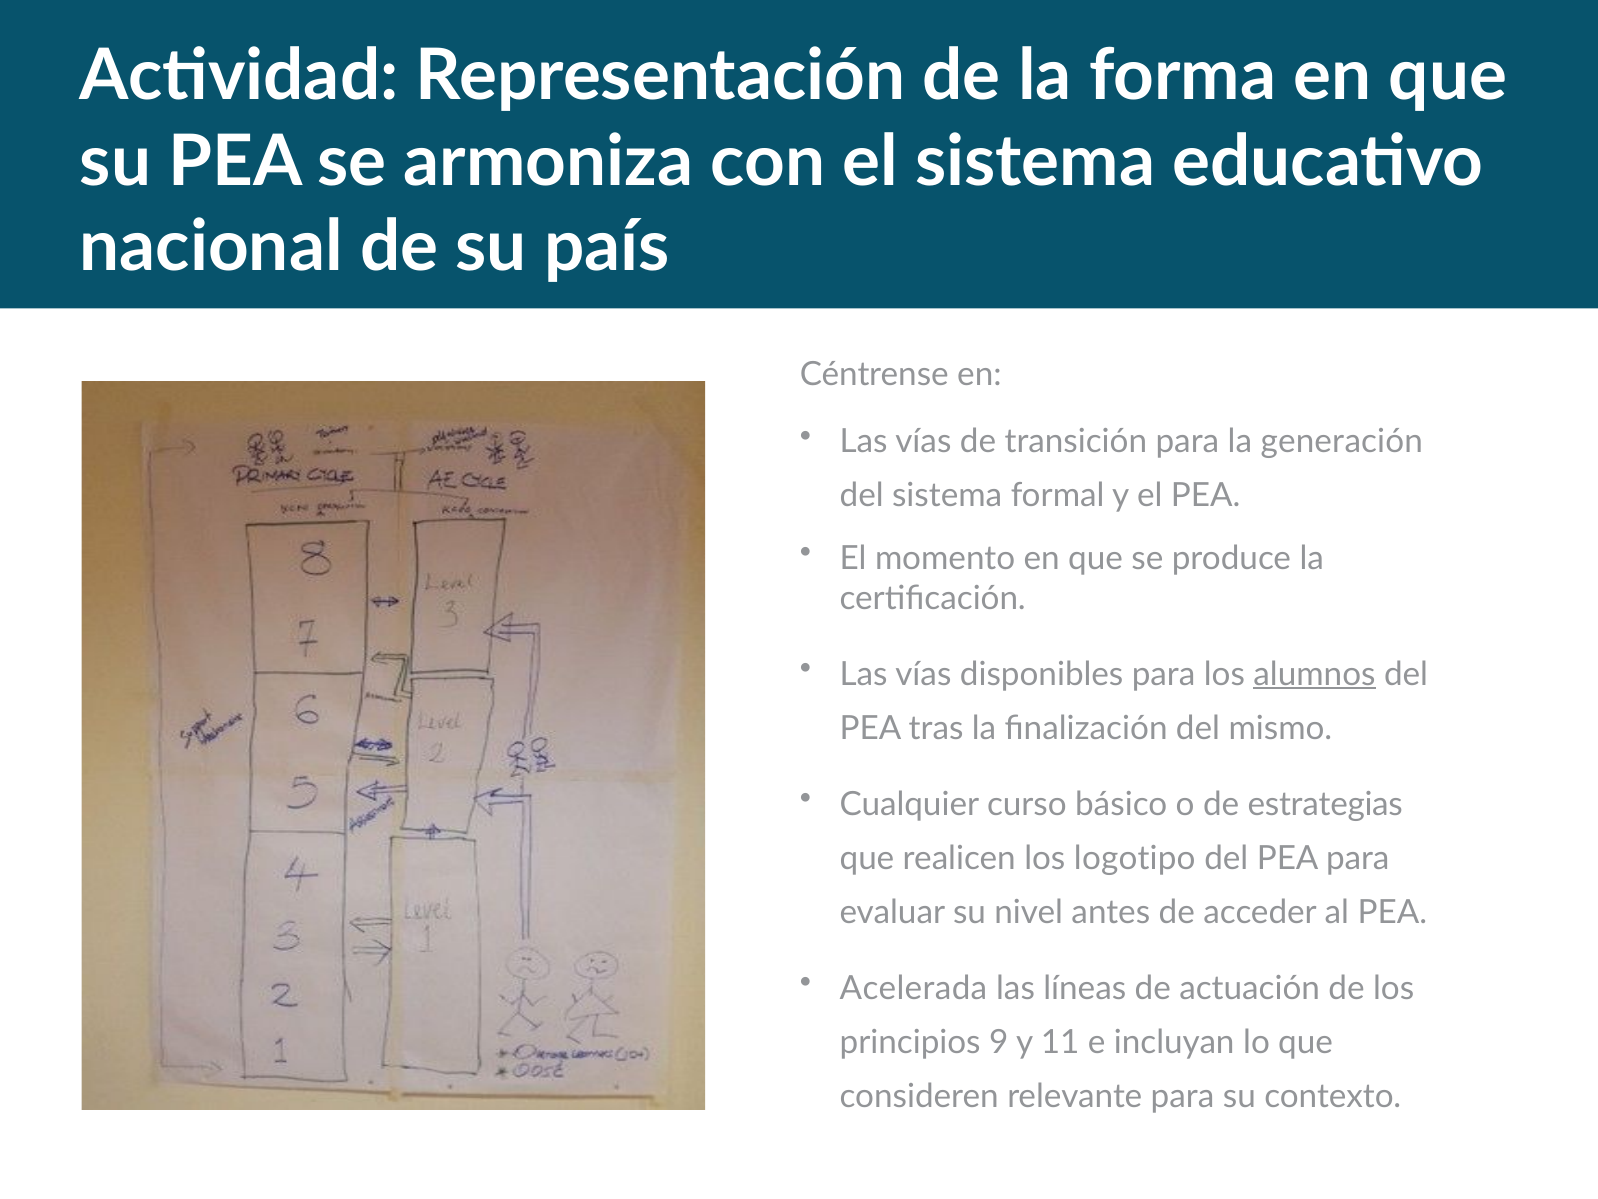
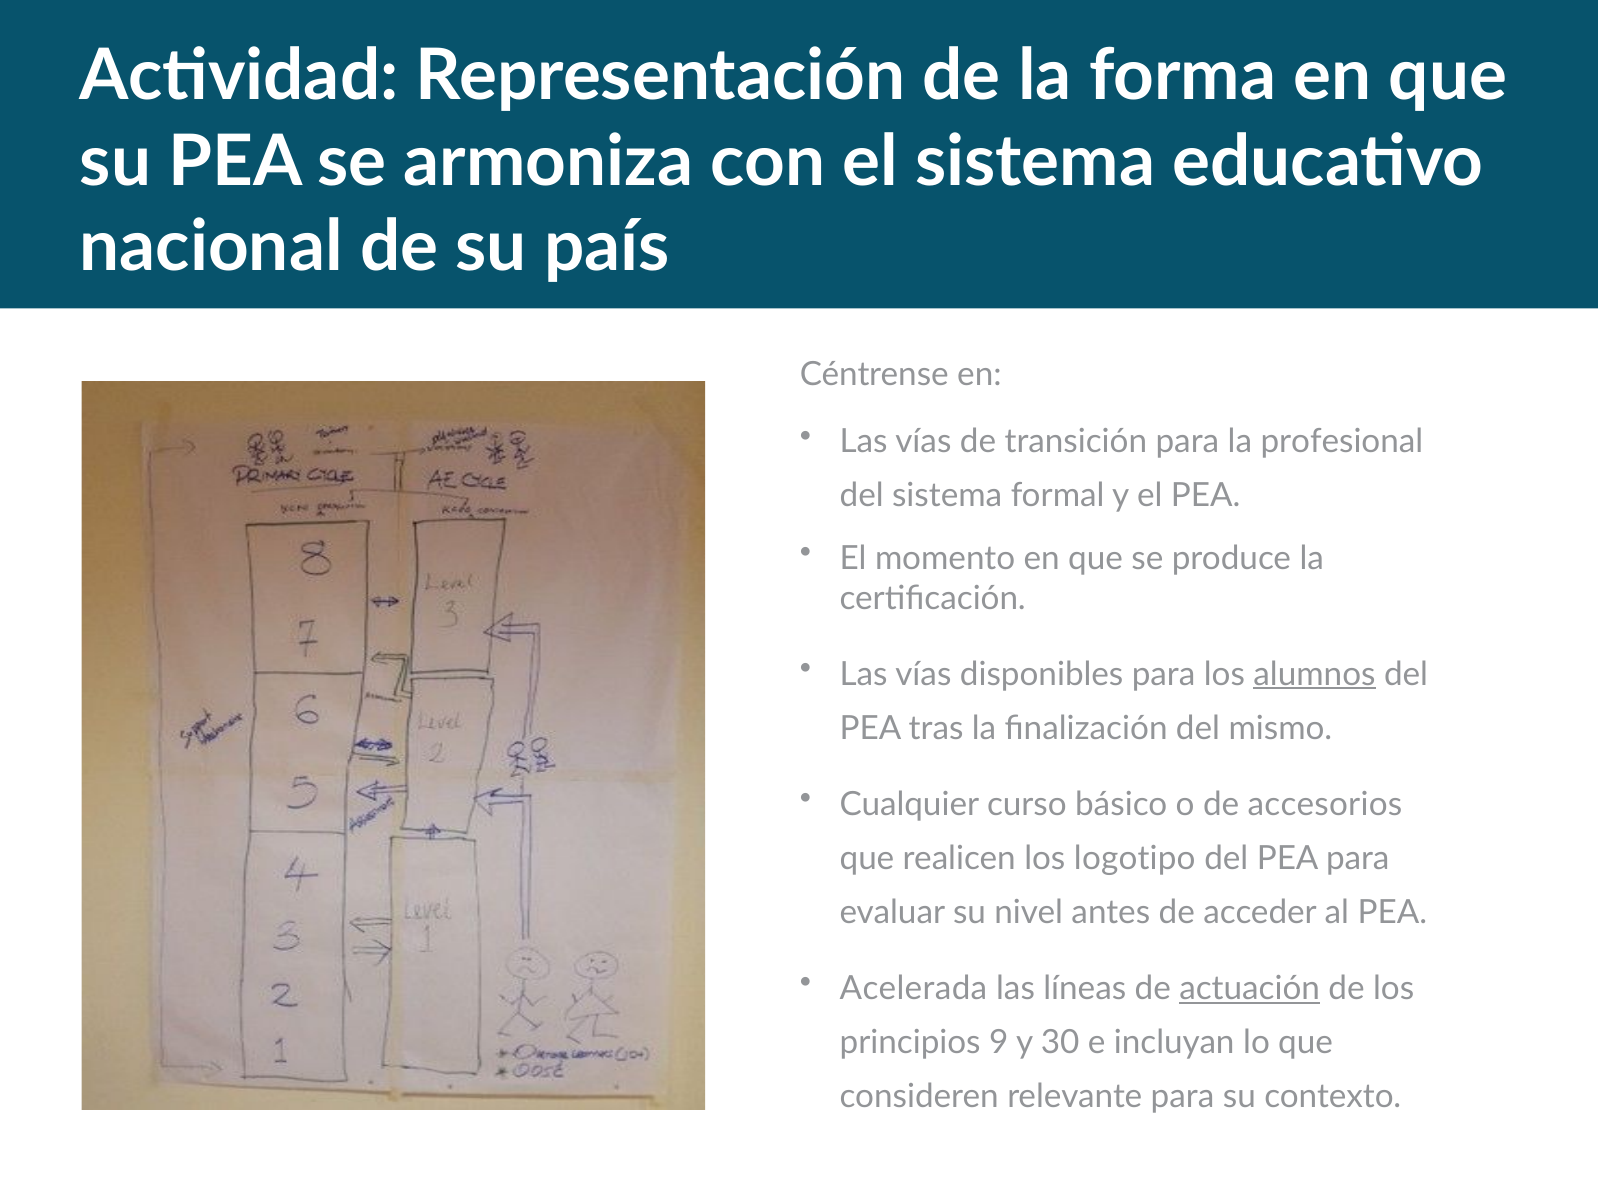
generación: generación -> profesional
estrategias: estrategias -> accesorios
actuación underline: none -> present
11: 11 -> 30
